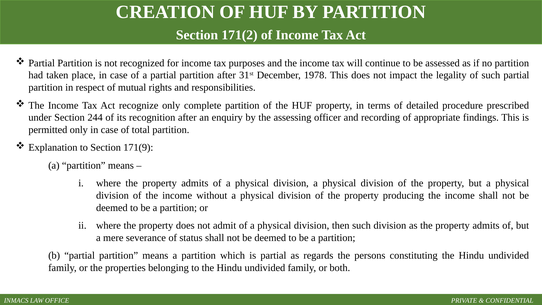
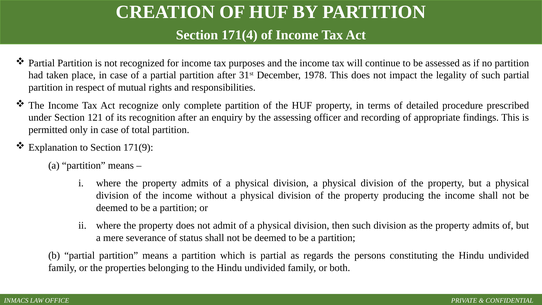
171(2: 171(2 -> 171(4
244: 244 -> 121
